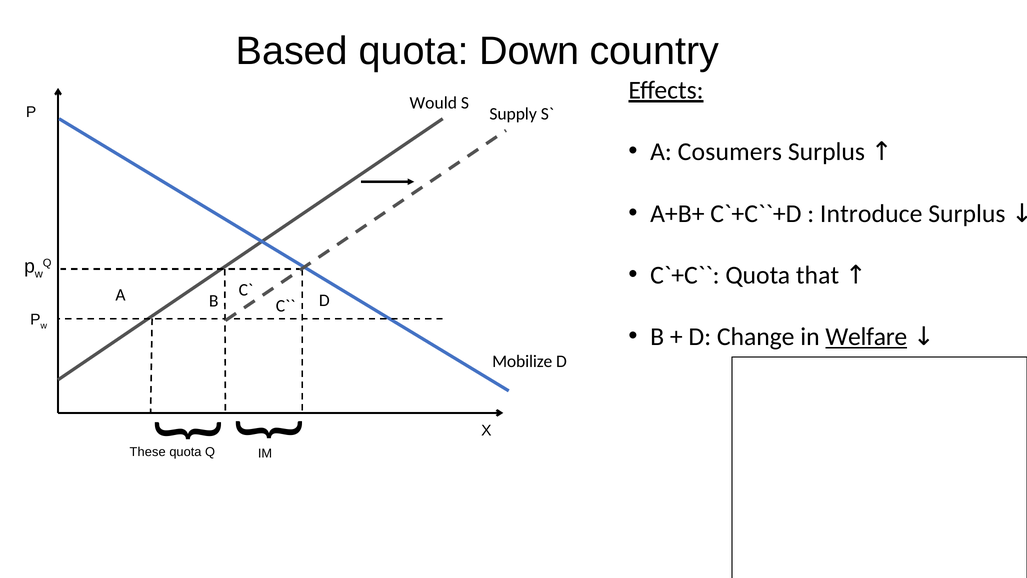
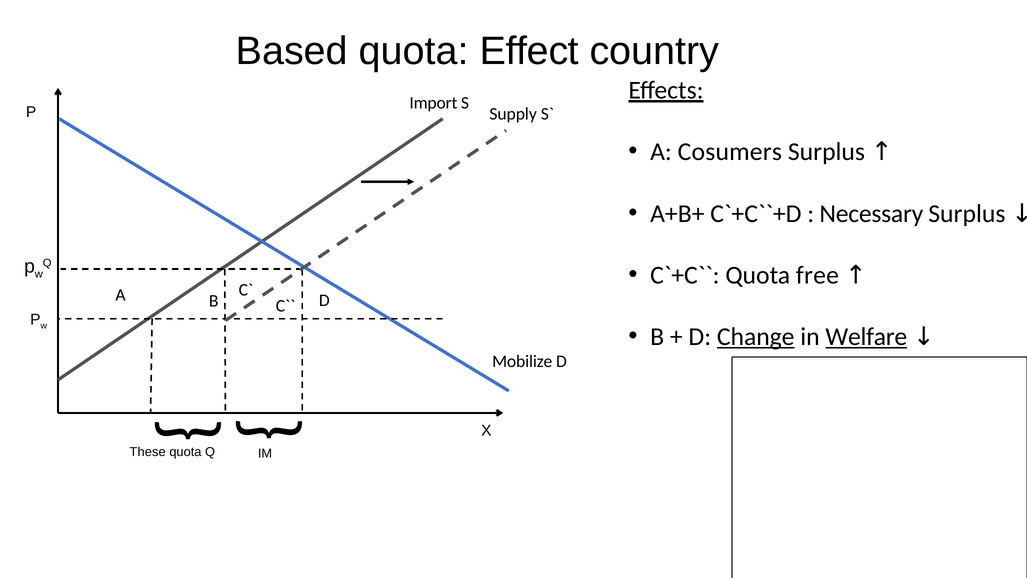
Down: Down -> Effect
Would: Would -> Import
Introduce: Introduce -> Necessary
that: that -> free
Change underline: none -> present
